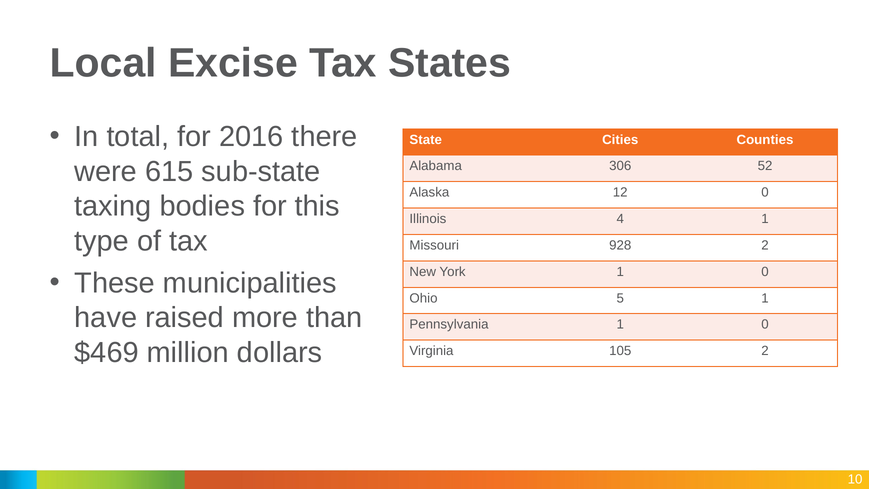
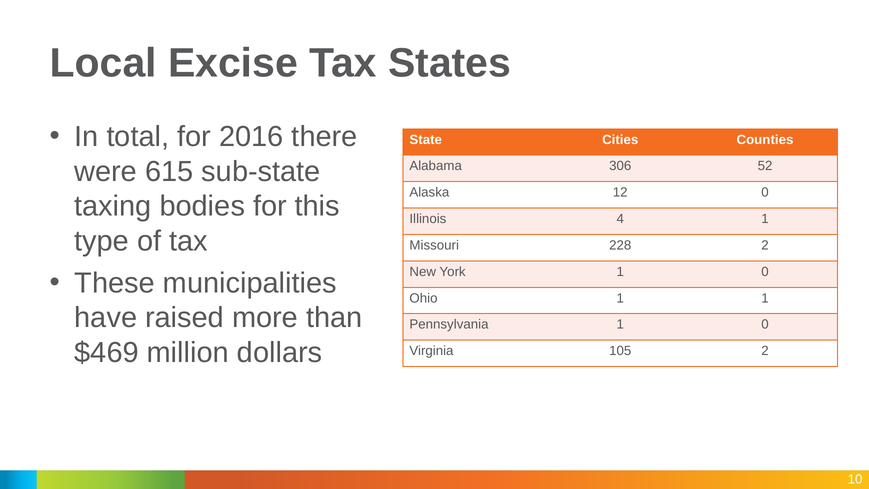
928: 928 -> 228
Ohio 5: 5 -> 1
